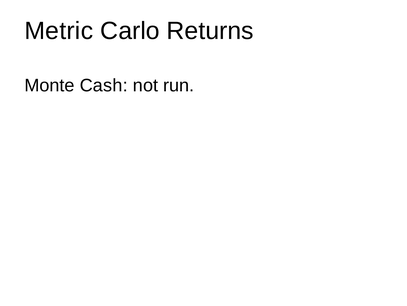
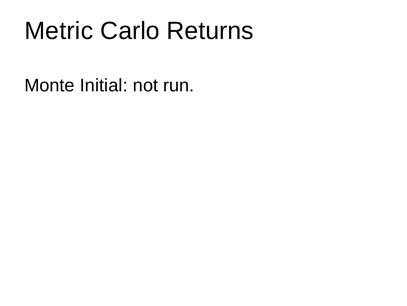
Cash: Cash -> Initial
